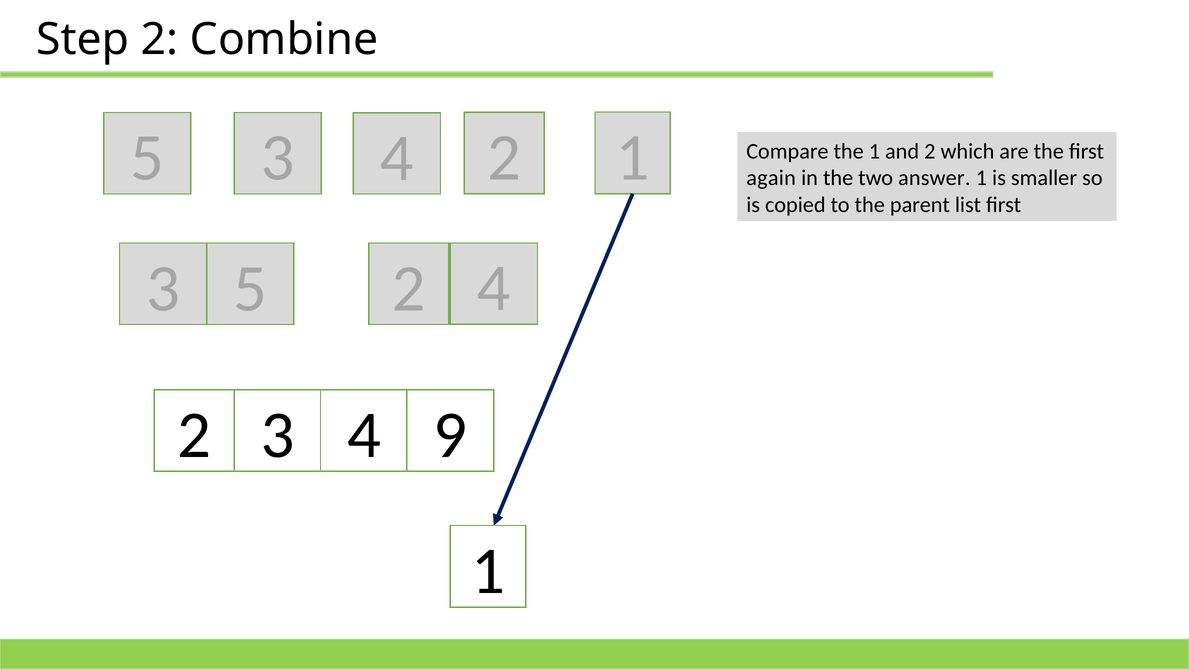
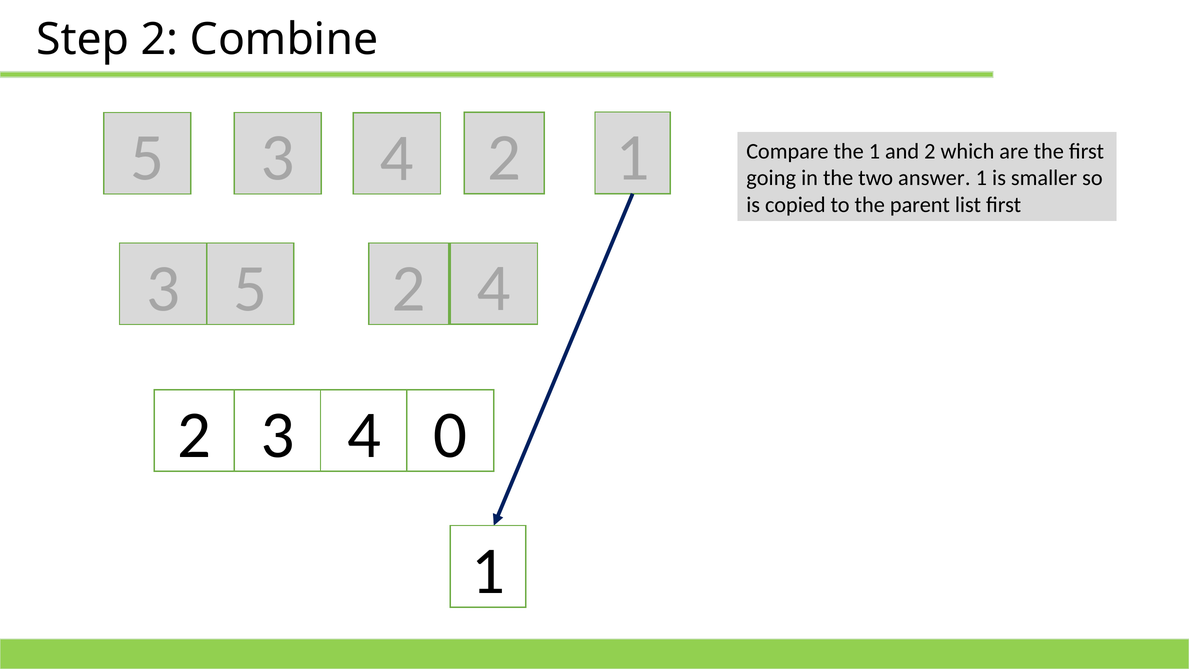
again: again -> going
9: 9 -> 0
